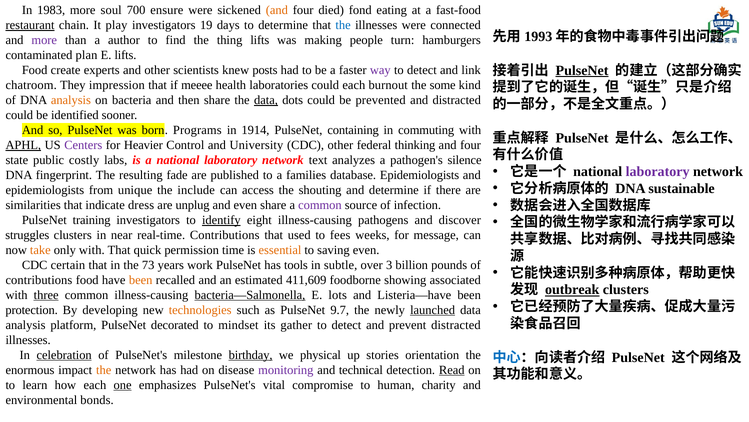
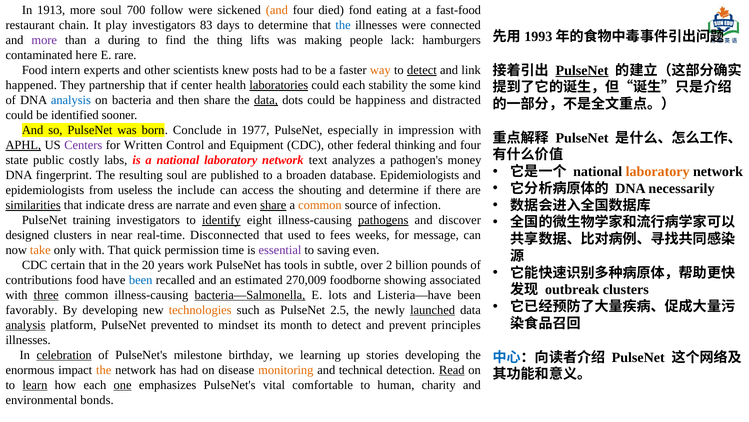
1983: 1983 -> 1913
ensure: ensure -> follow
restaurant underline: present -> none
19: 19 -> 83
author: author -> during
turn: turn -> lack
plan: plan -> here
E lifts: lifts -> rare
create: create -> intern
way colour: purple -> orange
detect at (422, 70) underline: none -> present
chatroom: chatroom -> happened
impression: impression -> partnership
meeee: meeee -> center
laboratories underline: none -> present
burnout: burnout -> stability
analysis at (71, 100) colour: orange -> blue
prevented: prevented -> happiness
Programs: Programs -> Conclude
1914: 1914 -> 1977
containing: containing -> especially
commuting: commuting -> impression
Heavier: Heavier -> Written
University: University -> Equipment
silence: silence -> money
laboratory at (658, 171) colour: purple -> orange
resulting fade: fade -> soul
families: families -> broaden
sustainable: sustainable -> necessarily
unique: unique -> useless
similarities underline: none -> present
unplug: unplug -> narrate
share at (273, 205) underline: none -> present
common at (320, 205) colour: purple -> orange
pathogens underline: none -> present
struggles: struggles -> designed
real-time Contributions: Contributions -> Disconnected
essential colour: orange -> purple
73: 73 -> 20
3: 3 -> 2
been at (141, 280) colour: orange -> blue
411,609: 411,609 -> 270,009
outbreak underline: present -> none
protection: protection -> favorably
9.7: 9.7 -> 2.5
analysis at (26, 324) underline: none -> present
decorated: decorated -> prevented
gather: gather -> month
prevent distracted: distracted -> principles
birthday underline: present -> none
physical: physical -> learning
stories orientation: orientation -> developing
monitoring colour: purple -> orange
learn underline: none -> present
compromise: compromise -> comfortable
